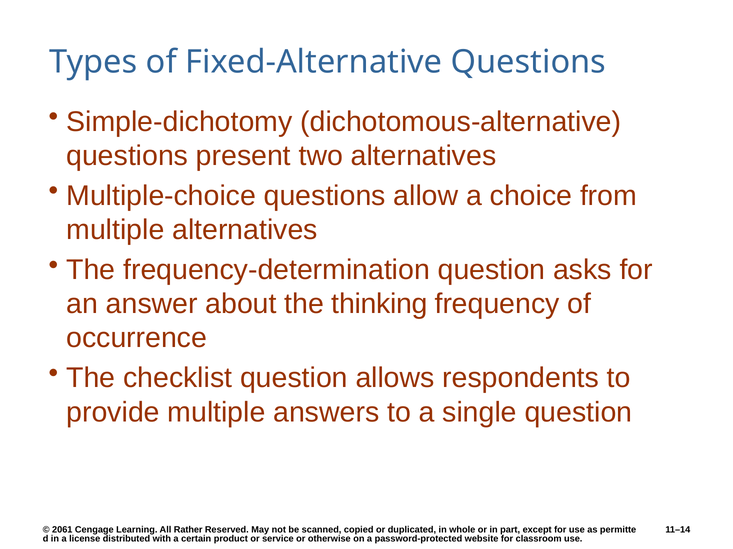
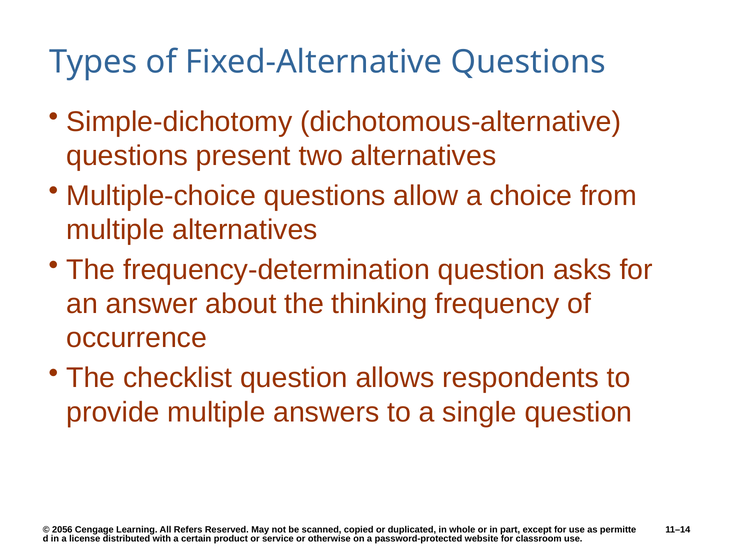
2061: 2061 -> 2056
Rather: Rather -> Refers
